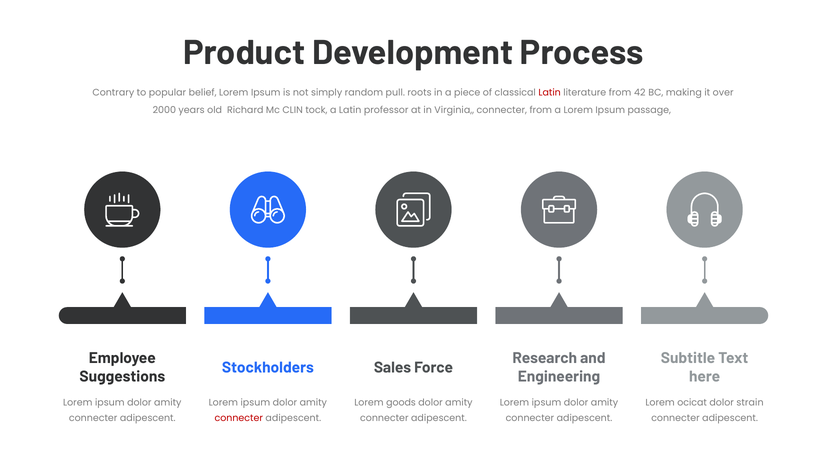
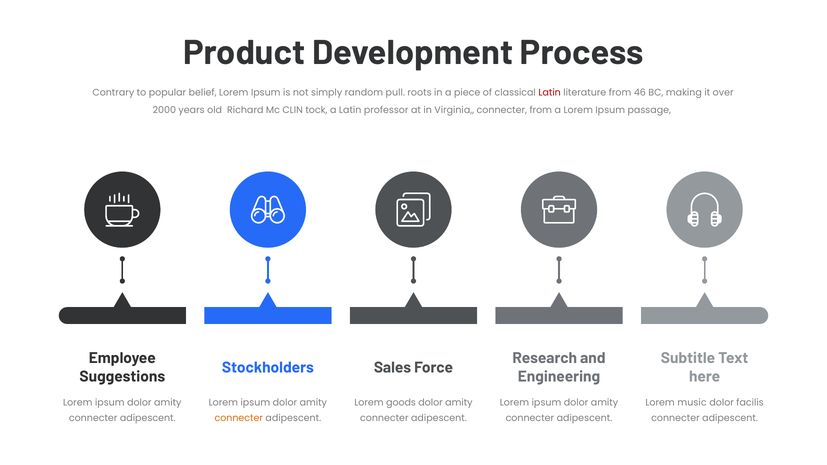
42: 42 -> 46
ocicat: ocicat -> music
strain: strain -> facilis
connecter at (239, 418) colour: red -> orange
